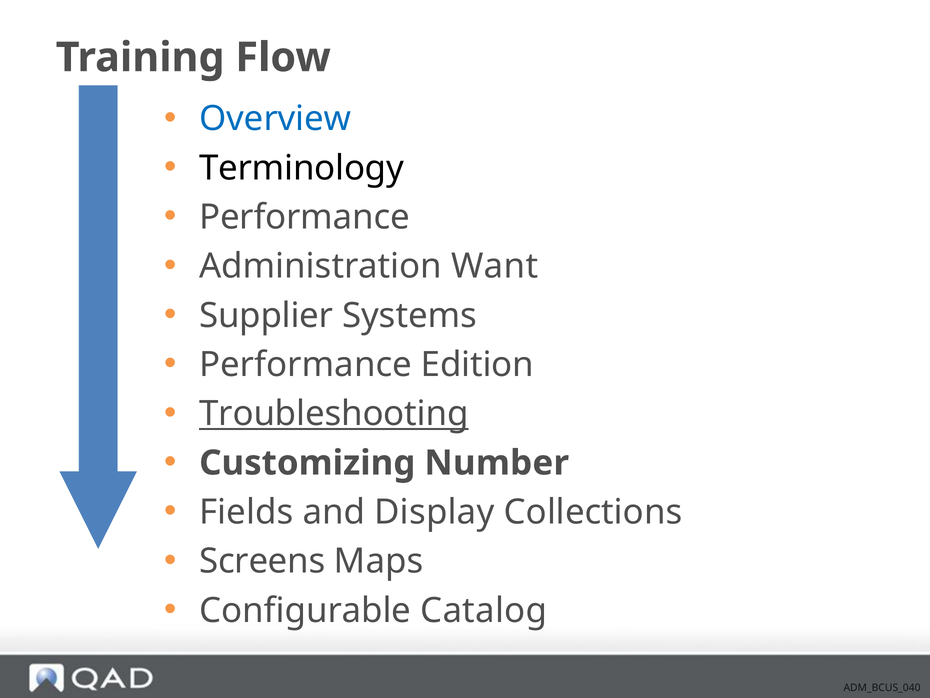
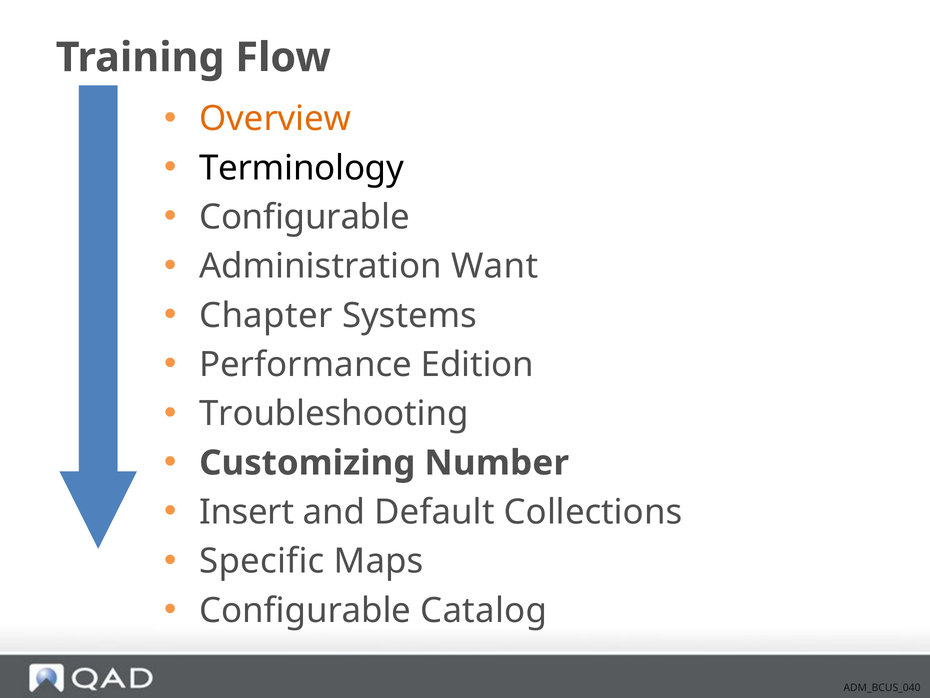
Overview colour: blue -> orange
Performance at (304, 217): Performance -> Configurable
Supplier: Supplier -> Chapter
Troubleshooting underline: present -> none
Fields: Fields -> Insert
Display: Display -> Default
Screens: Screens -> Specific
